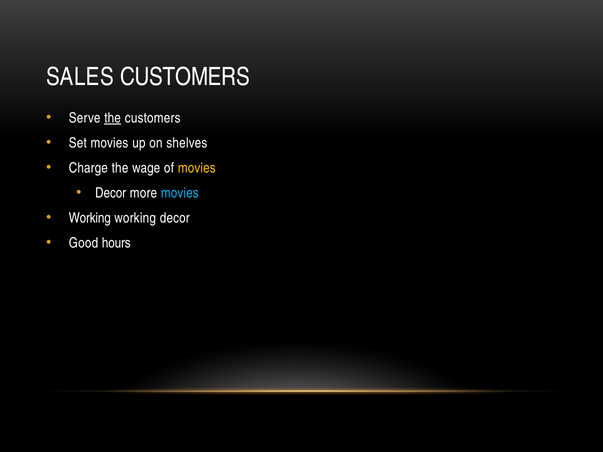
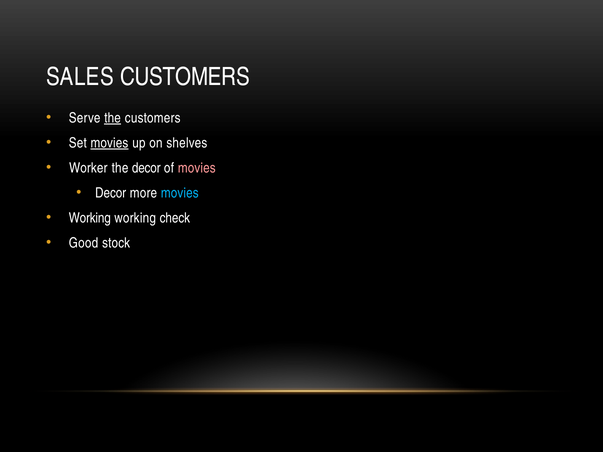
movies at (109, 143) underline: none -> present
Charge: Charge -> Worker
the wage: wage -> decor
movies at (197, 168) colour: yellow -> pink
working decor: decor -> check
hours: hours -> stock
